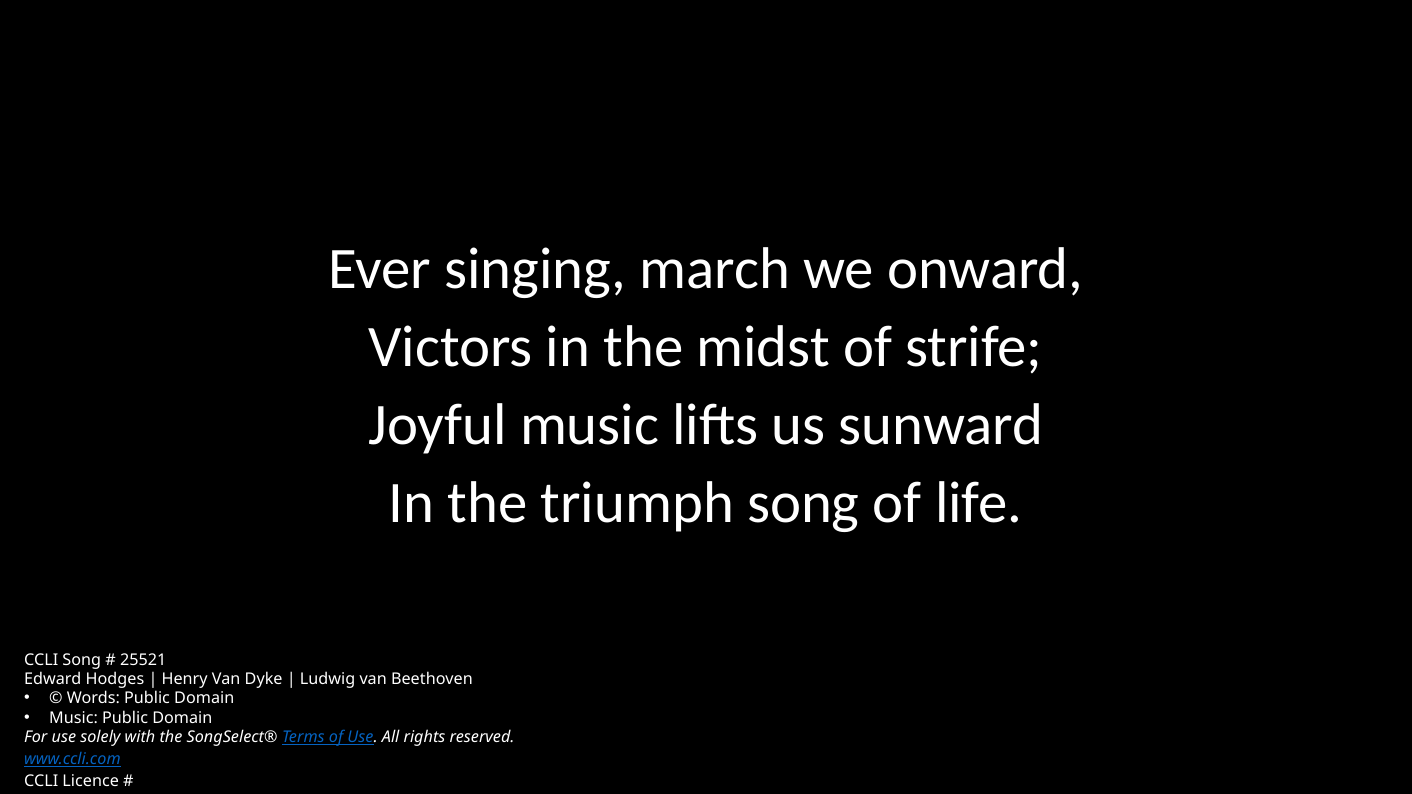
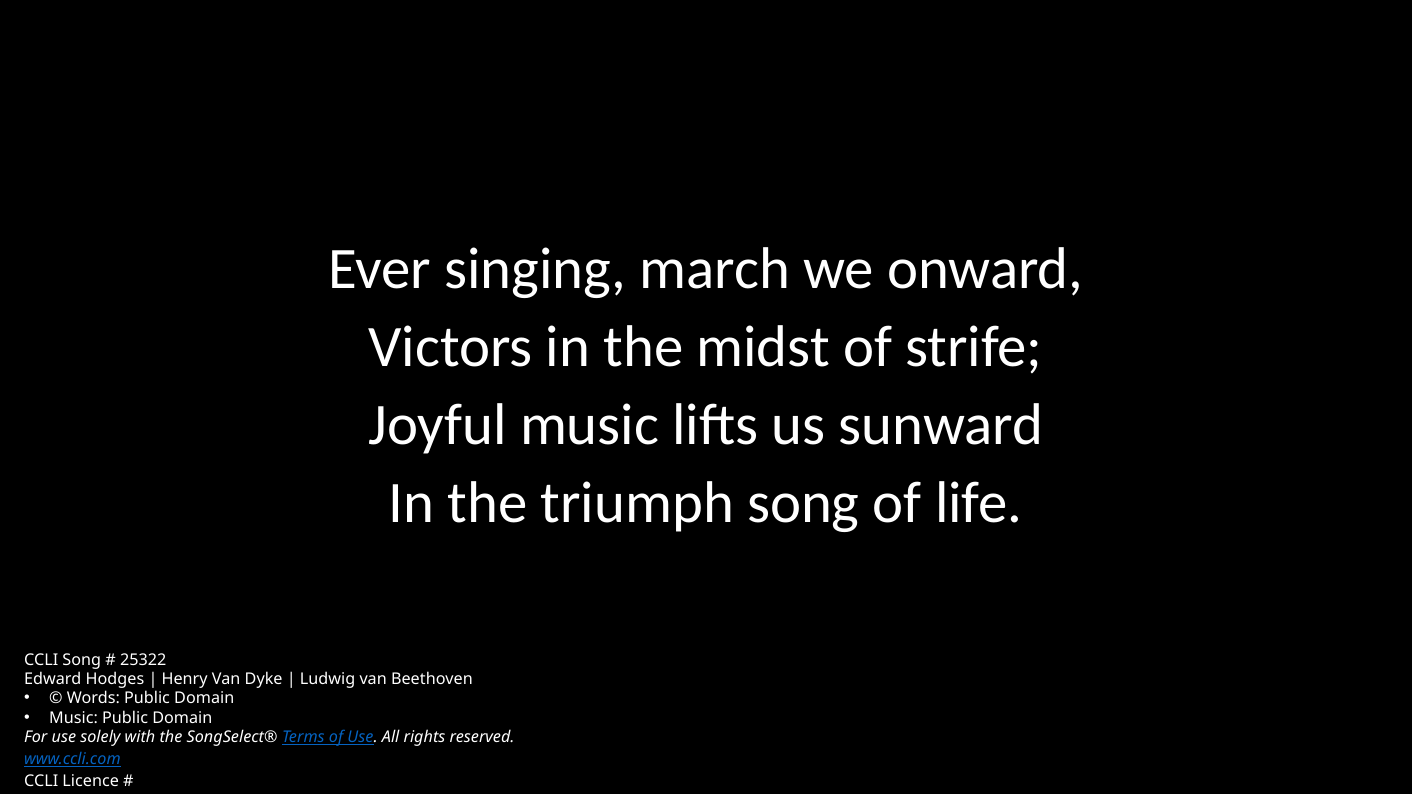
25521: 25521 -> 25322
